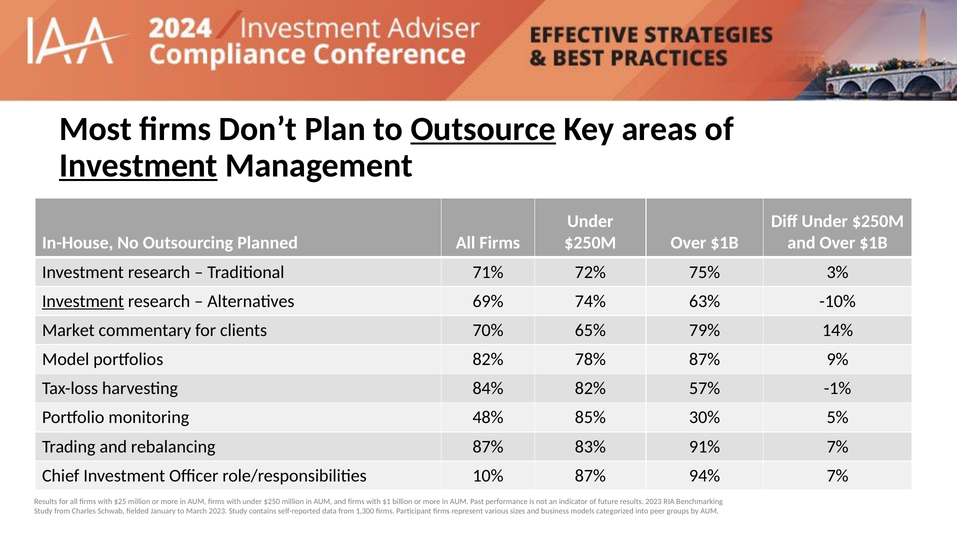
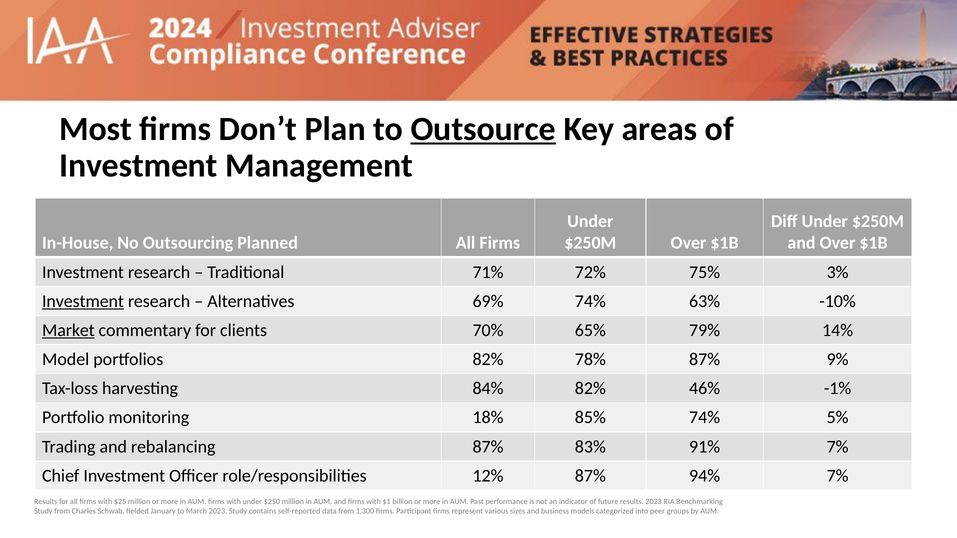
Investment at (138, 166) underline: present -> none
Market underline: none -> present
57%: 57% -> 46%
48%: 48% -> 18%
85% 30%: 30% -> 74%
10%: 10% -> 12%
